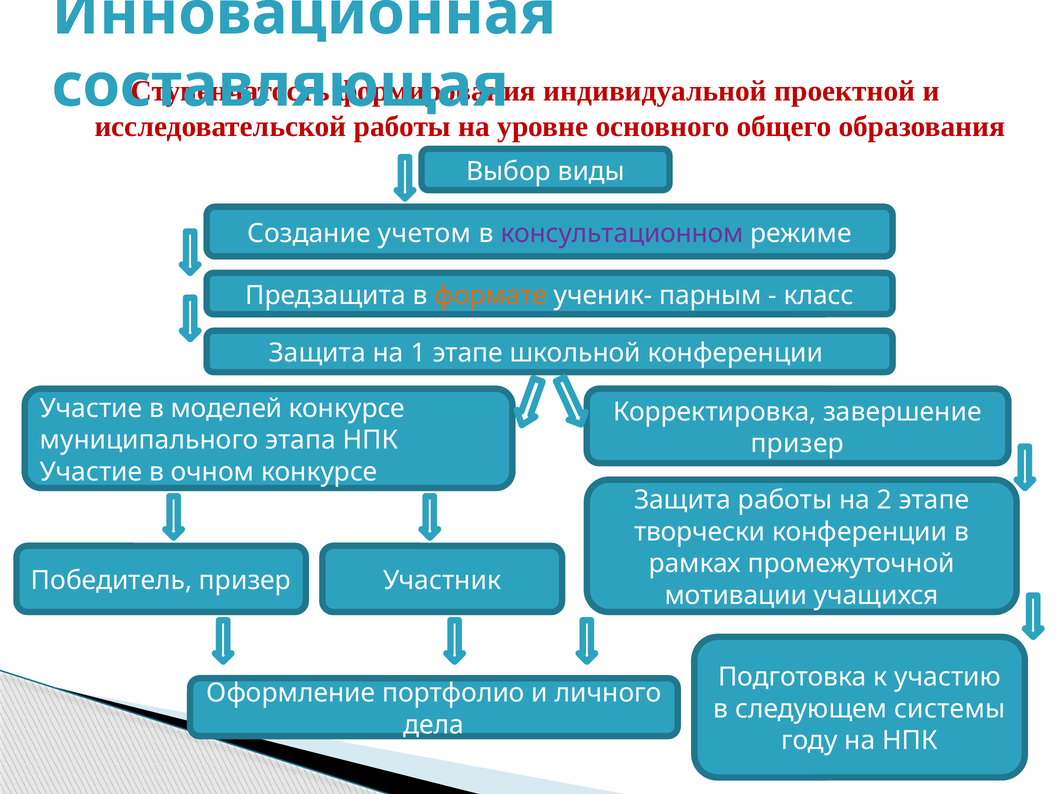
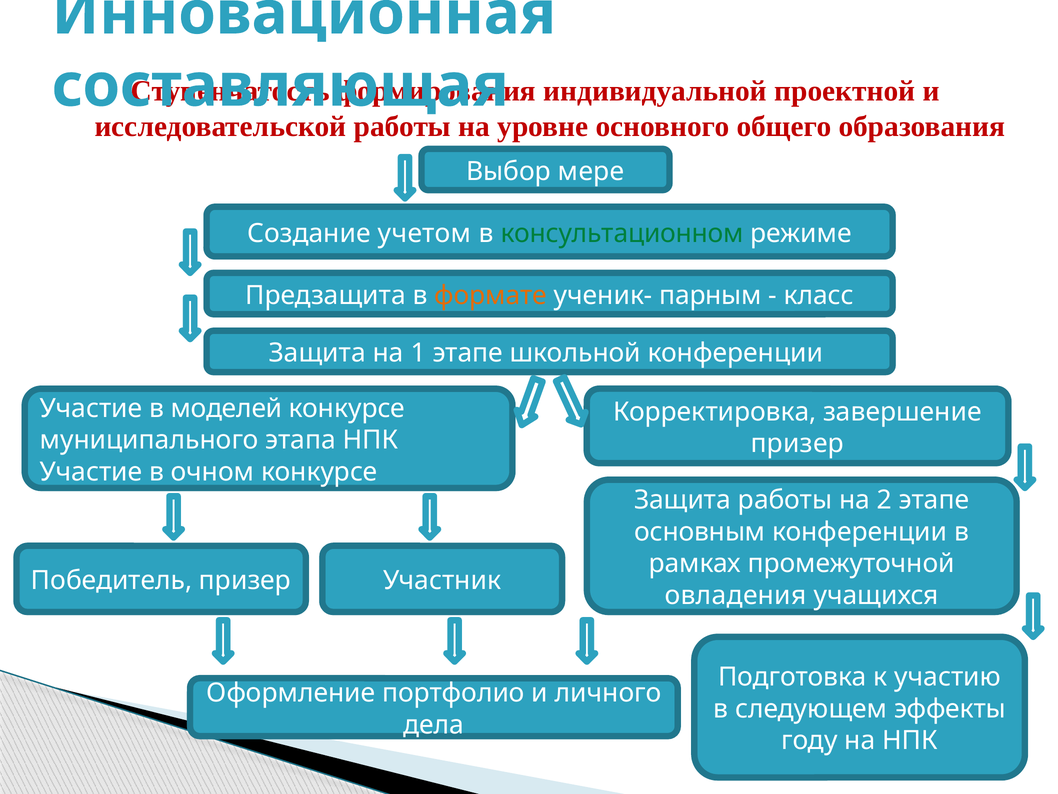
виды: виды -> мере
консультационном colour: purple -> green
творчески: творчески -> основным
мотивации: мотивации -> овладения
системы: системы -> эффекты
